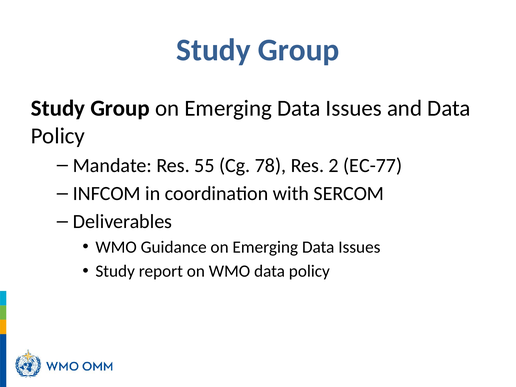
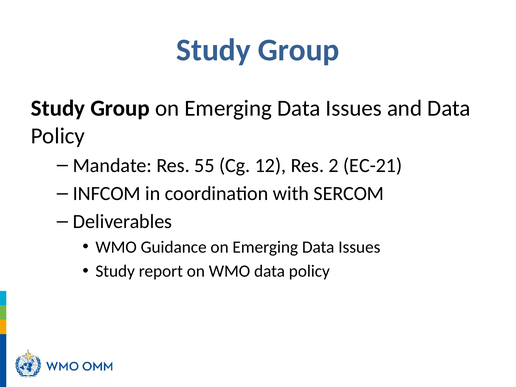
78: 78 -> 12
EC-77: EC-77 -> EC-21
